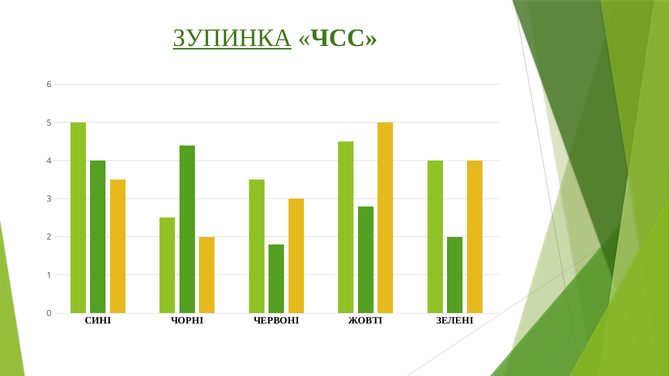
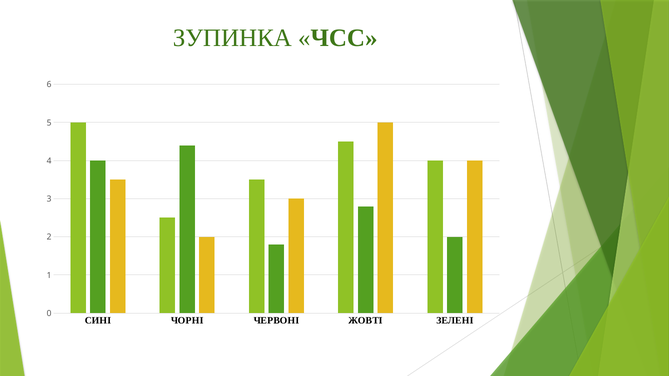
ЗУПИНКА underline: present -> none
